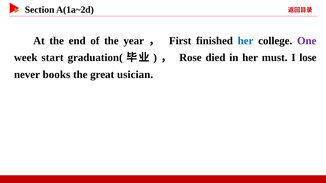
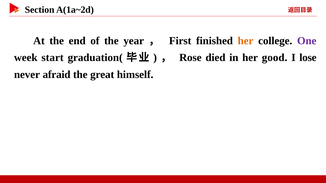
her at (246, 41) colour: blue -> orange
must: must -> good
books: books -> afraid
usician: usician -> himself
